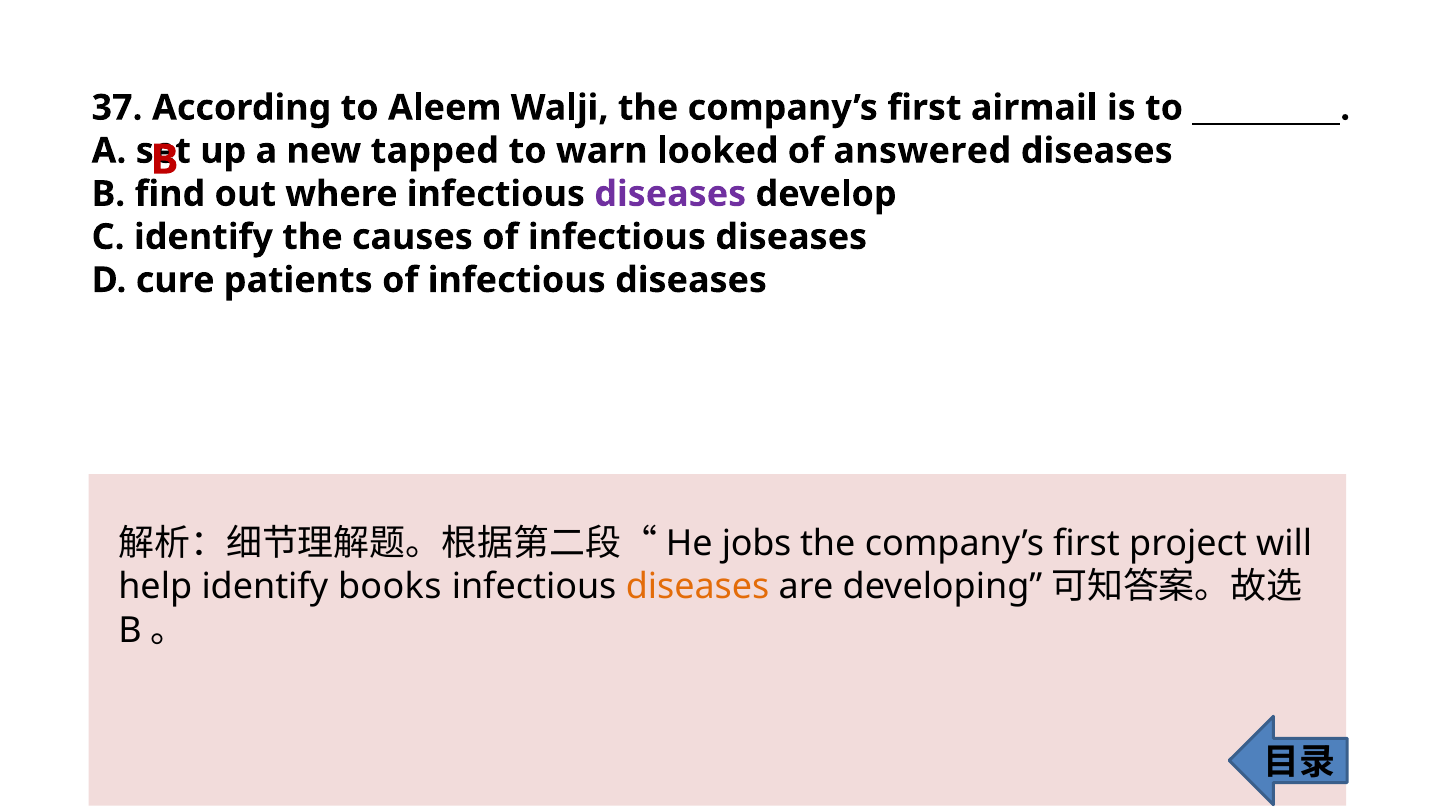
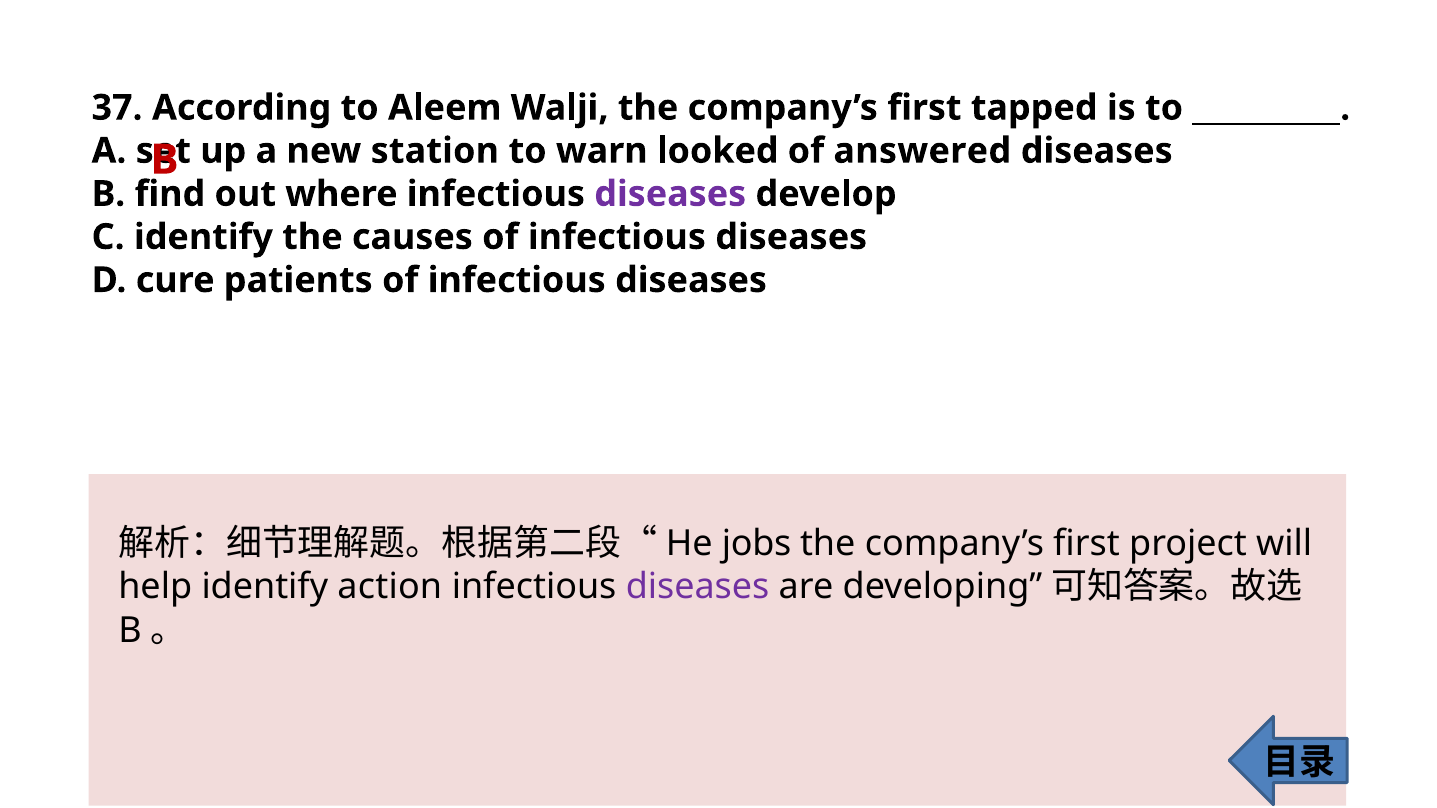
airmail: airmail -> tapped
tapped: tapped -> station
books: books -> action
diseases at (698, 587) colour: orange -> purple
